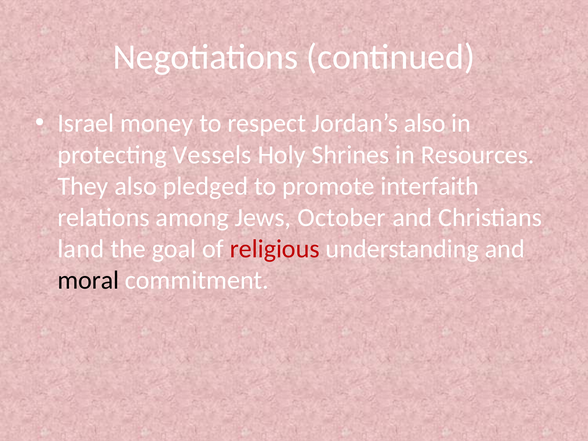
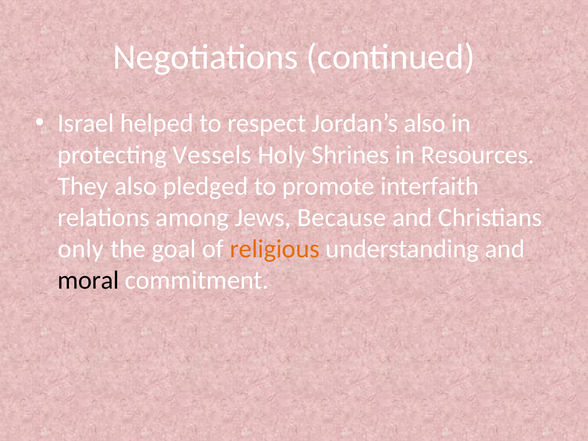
money: money -> helped
October: October -> Because
land: land -> only
religious colour: red -> orange
